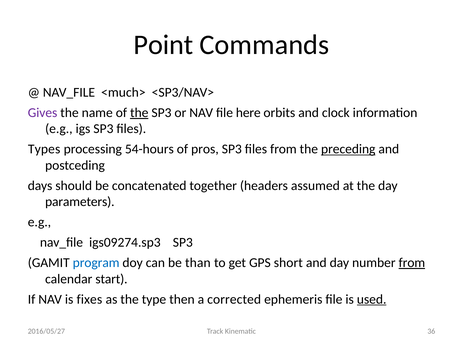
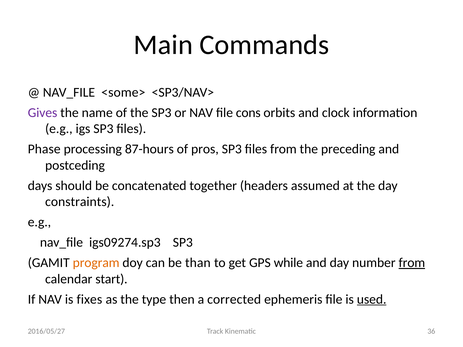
Point: Point -> Main
<much>: <much> -> <some>
the at (139, 113) underline: present -> none
here: here -> cons
Types: Types -> Phase
54-hours: 54-hours -> 87-hours
preceding underline: present -> none
parameters: parameters -> constraints
program colour: blue -> orange
short: short -> while
